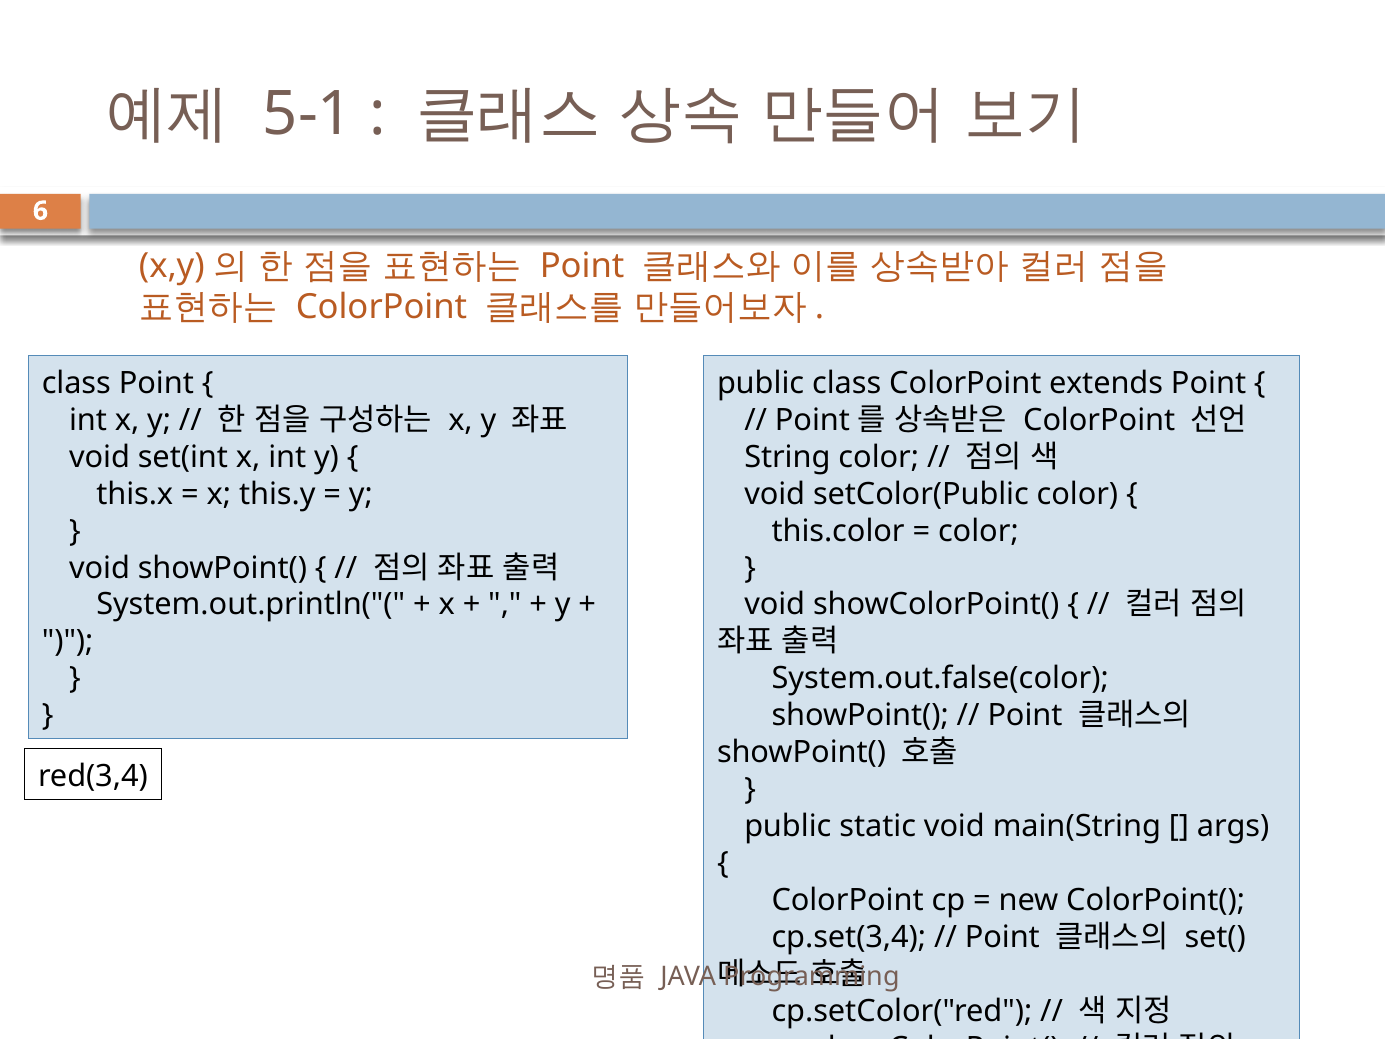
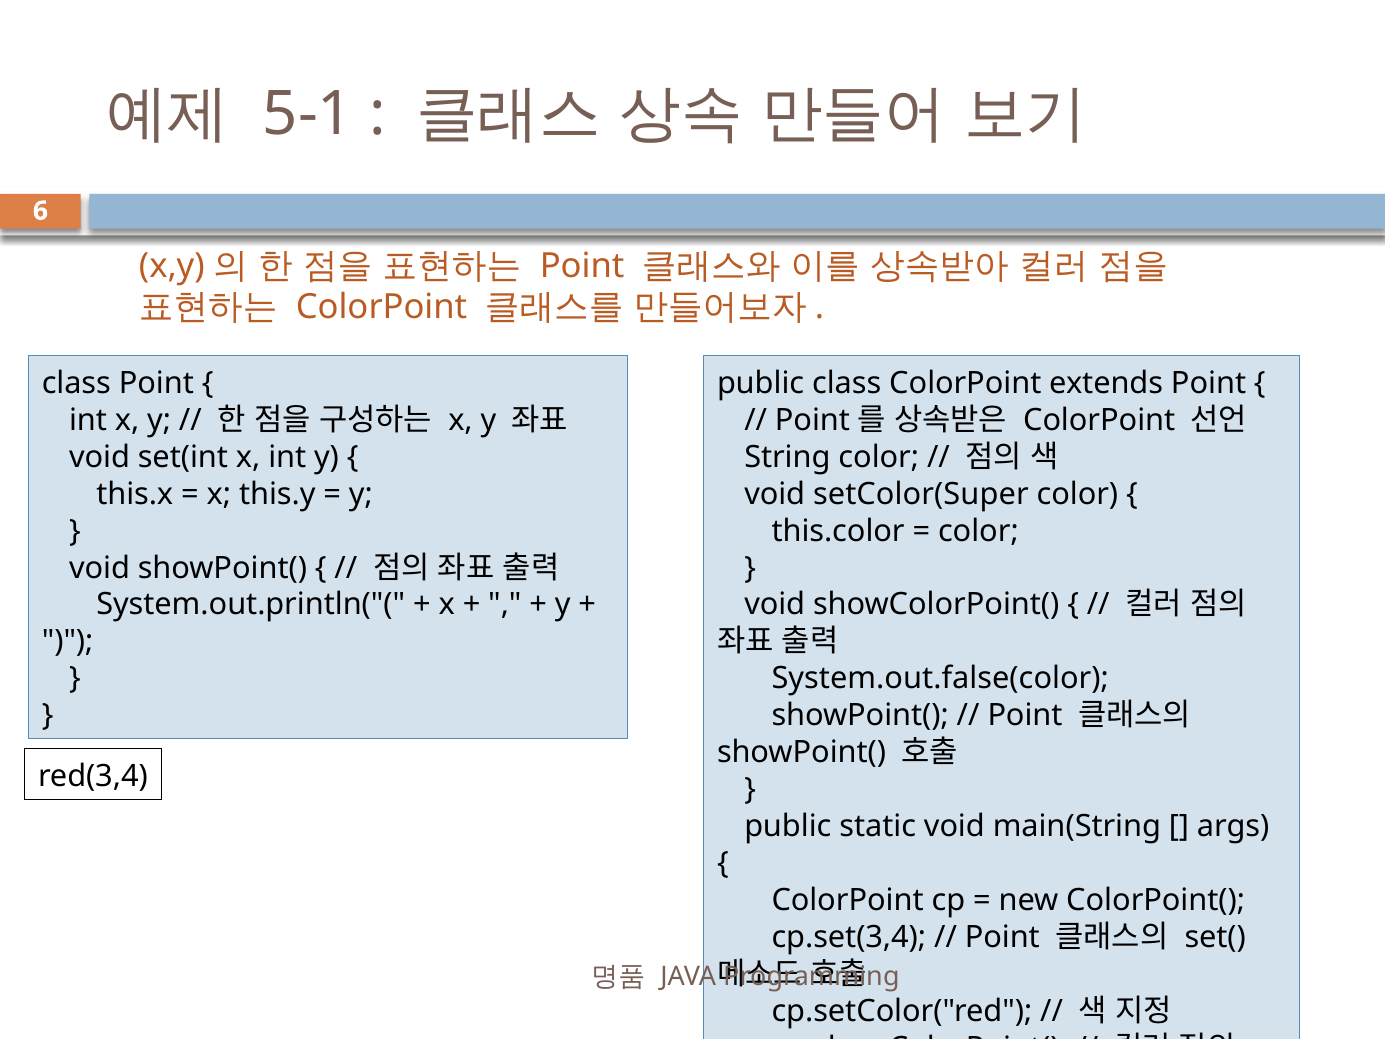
setColor(Public: setColor(Public -> setColor(Super
